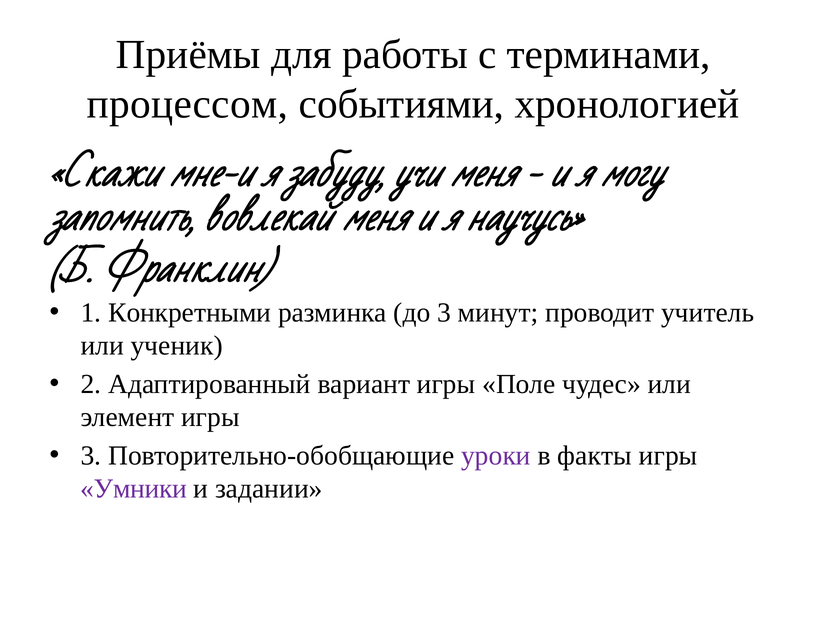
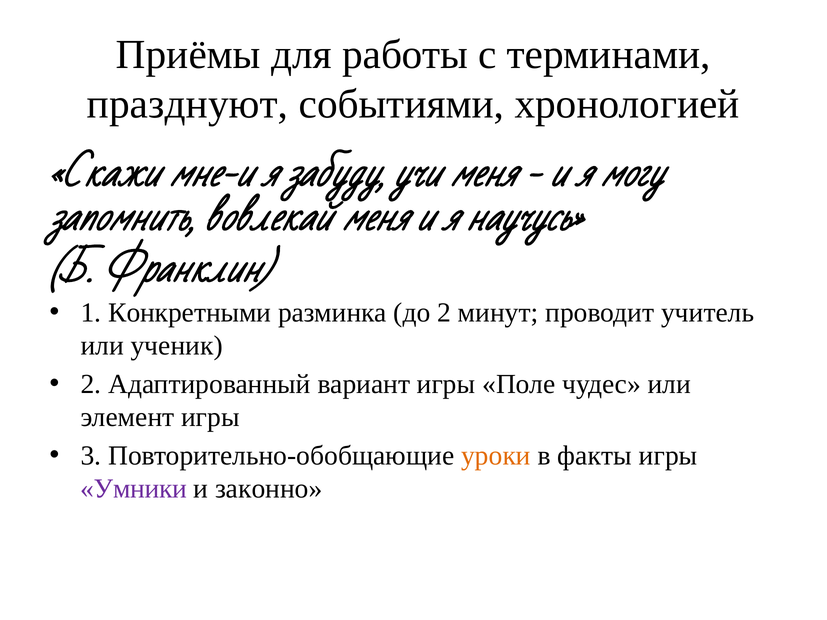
процессом: процессом -> празднуют
до 3: 3 -> 2
уроки colour: purple -> orange
задании: задании -> законно
